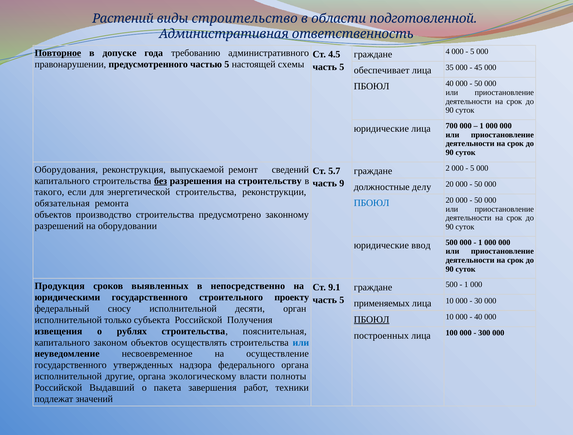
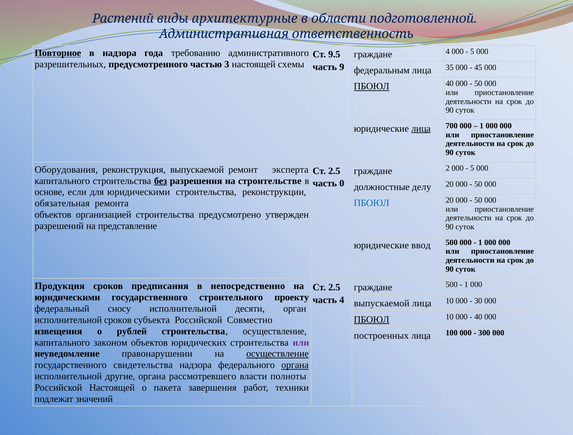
строительство: строительство -> архитектурные
в допуске: допуске -> надзора
4.5: 4.5 -> 9.5
правонарушении: правонарушении -> разрешительных
частью 5: 5 -> 3
5 at (342, 67): 5 -> 9
обеспечивает: обеспечивает -> федеральным
ПБОЮЛ at (372, 86) underline: none -> present
лица at (421, 129) underline: none -> present
сведений: сведений -> эксперта
5.7 at (334, 171): 5.7 -> 2.5
строительству: строительству -> строительстве
9: 9 -> 0
такого: такого -> основе
для энергетической: энергетической -> юридическими
производство: производство -> организацией
законному: законному -> утвержден
оборудовании: оборудовании -> представление
выявленных: выявленных -> предписания
9.1 at (334, 287): 9.1 -> 2.5
5 at (342, 300): 5 -> 4
применяемых at (382, 303): применяемых -> выпускаемой
исполнительной только: только -> сроков
Получения: Получения -> Совместно
рублях: рублях -> рублей
строительства пояснительная: пояснительная -> осуществление
осуществлять: осуществлять -> юридических
или at (301, 342) colour: blue -> purple
несвоевременное: несвоевременное -> правонарушении
осуществление at (278, 354) underline: none -> present
утвержденных: утвержденных -> свидетельства
органа at (295, 365) underline: none -> present
экологическому: экологическому -> рассмотревшего
Российской Выдавший: Выдавший -> Настоящей
